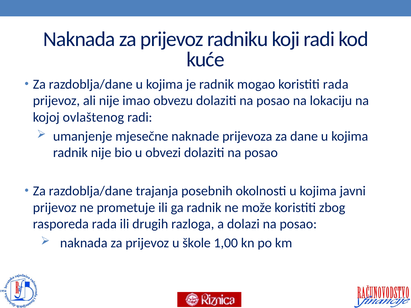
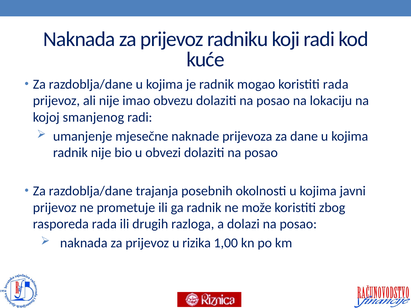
ovlaštenog: ovlaštenog -> smanjenog
škole: škole -> rizika
